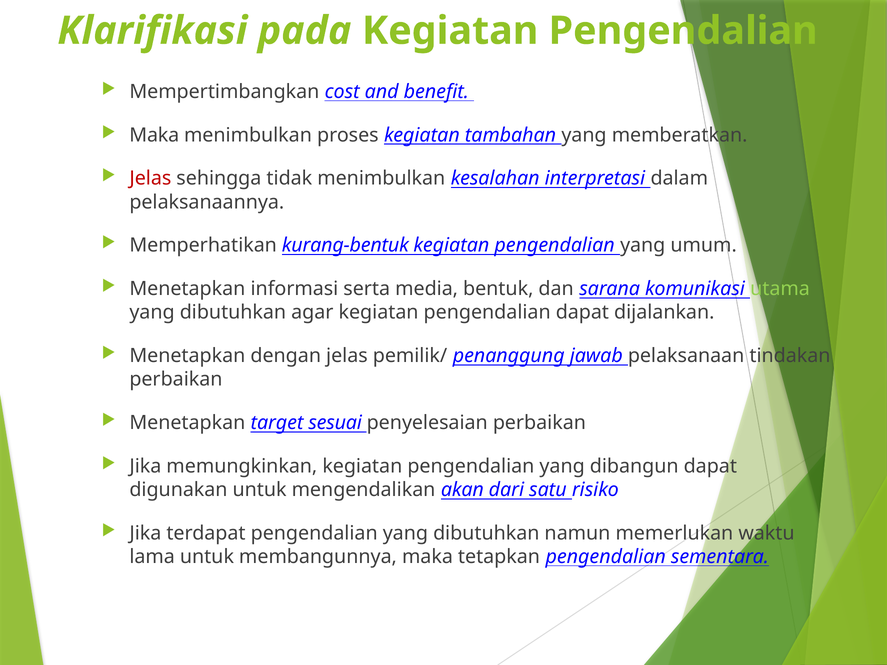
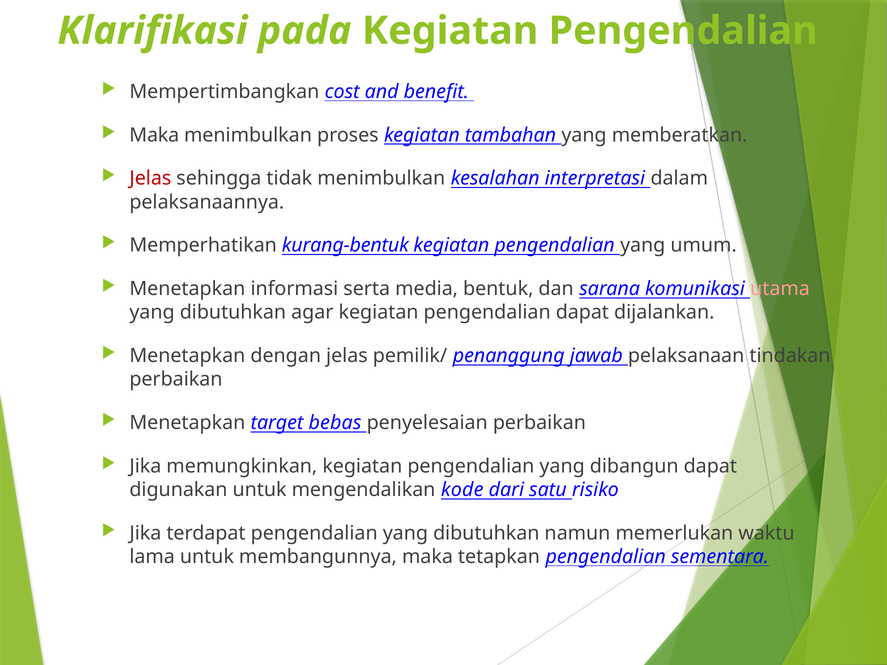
utama colour: light green -> pink
sesuai: sesuai -> bebas
akan: akan -> kode
